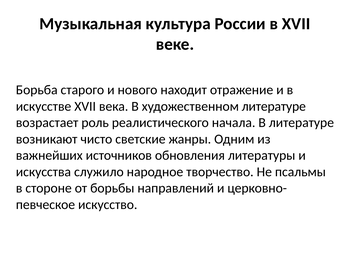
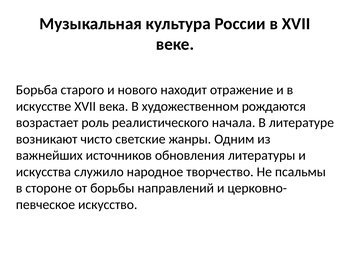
художественном литературе: литературе -> рождаются
